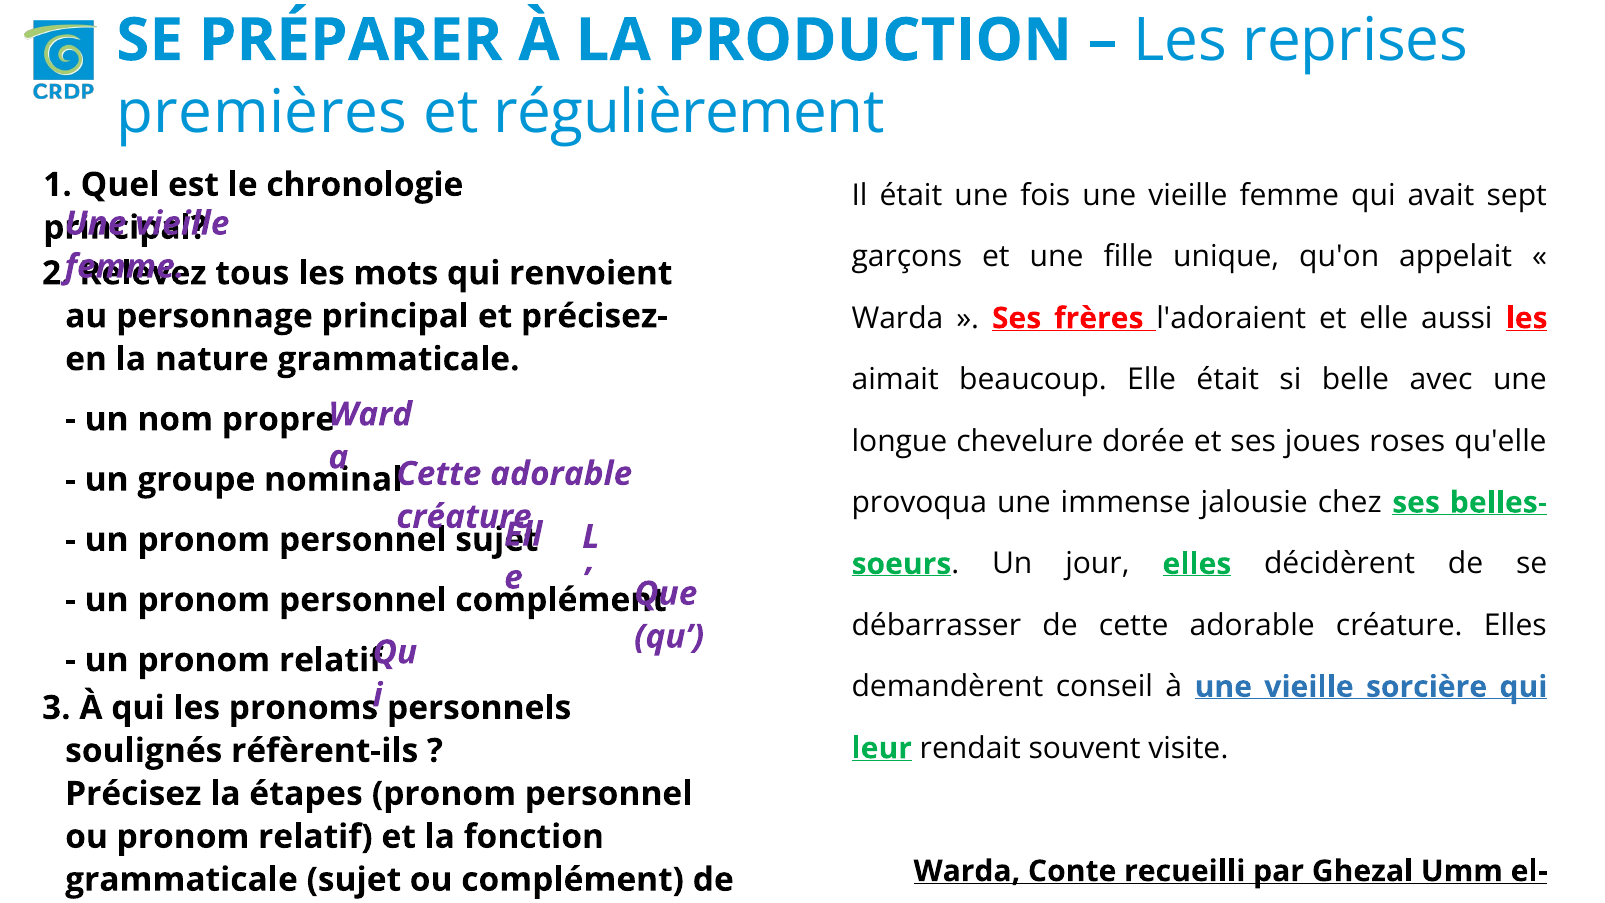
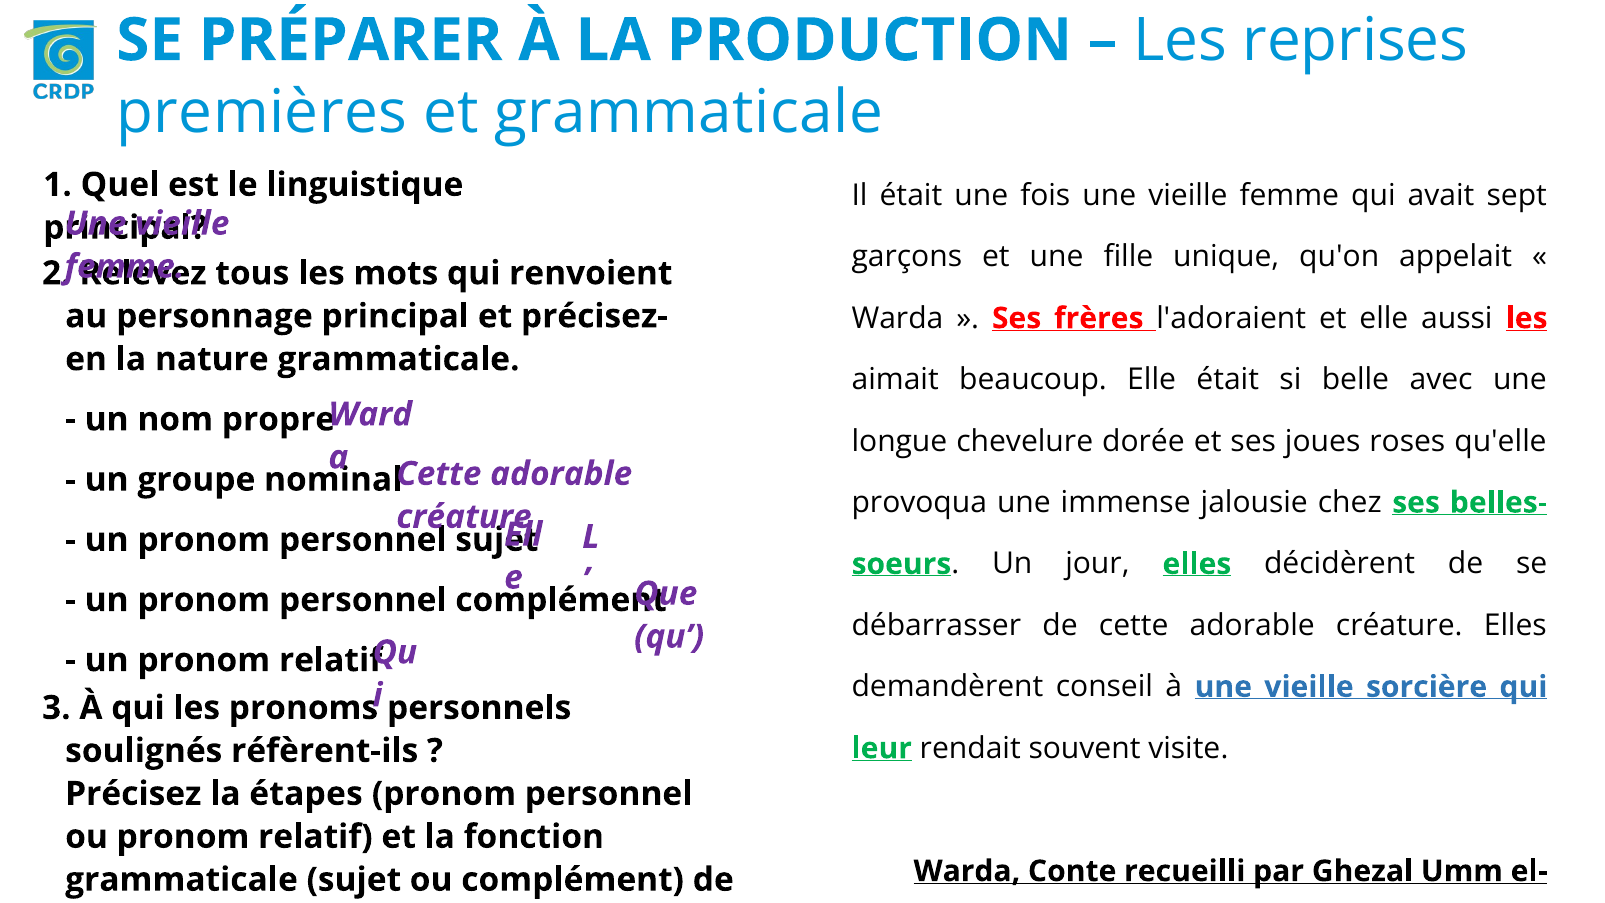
et régulièrement: régulièrement -> grammaticale
chronologie: chronologie -> linguistique
